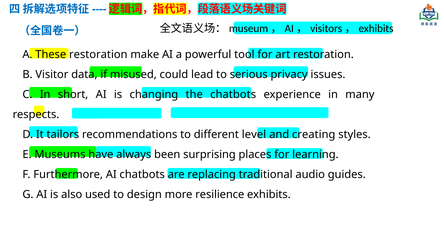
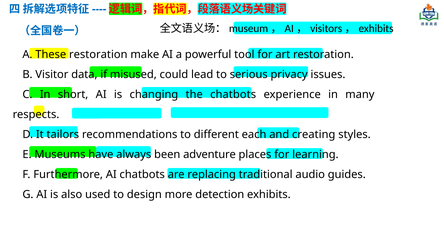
level: level -> each
surprising: surprising -> adventure
resilience: resilience -> detection
